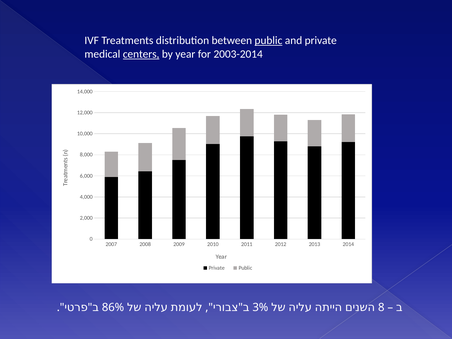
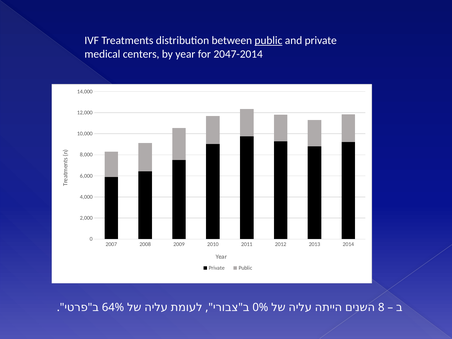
centers underline: present -> none
2003-2014: 2003-2014 -> 2047-2014
86%: 86% -> 64%
3%: 3% -> 0%
